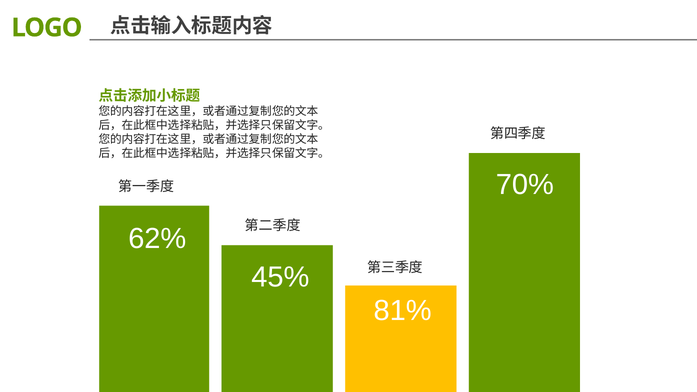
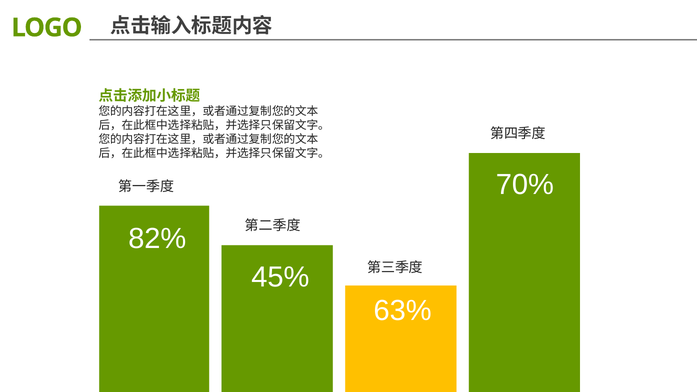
62%: 62% -> 82%
81%: 81% -> 63%
